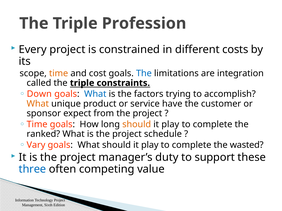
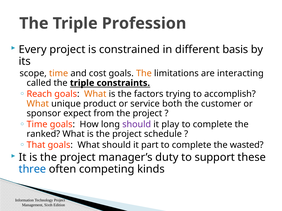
costs: costs -> basis
The at (144, 73) colour: blue -> orange
integration: integration -> interacting
Down: Down -> Reach
What at (95, 94) colour: blue -> orange
have: have -> both
should at (137, 125) colour: orange -> purple
Vary: Vary -> That
What should it play: play -> part
value: value -> kinds
